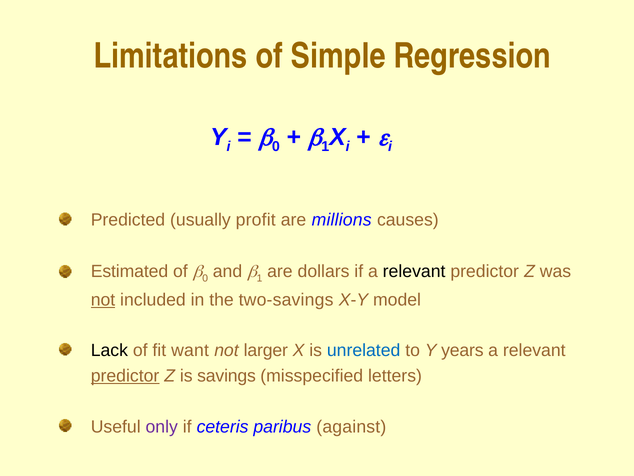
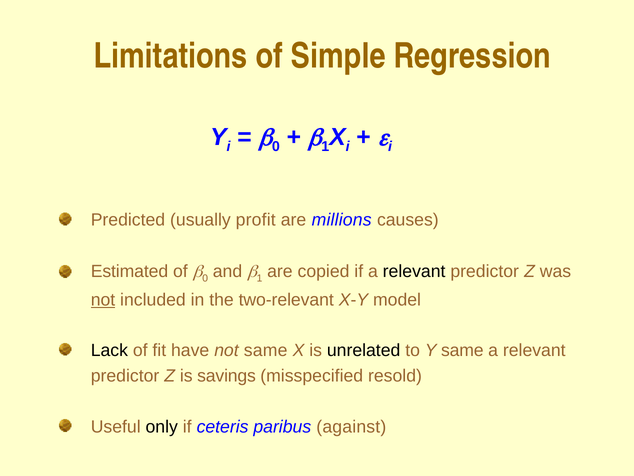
dollars: dollars -> copied
two-savings: two-savings -> two-relevant
want: want -> have
not larger: larger -> same
unrelated colour: blue -> black
Y years: years -> same
predictor at (125, 376) underline: present -> none
letters: letters -> resold
only colour: purple -> black
